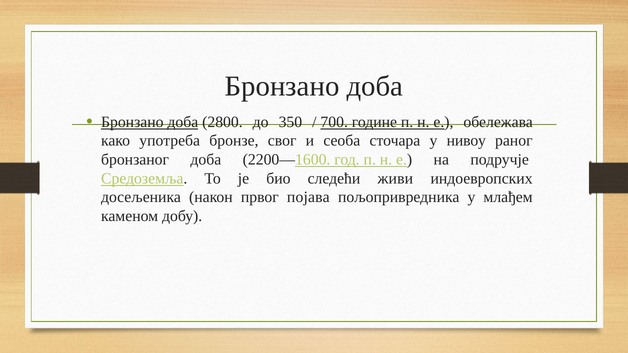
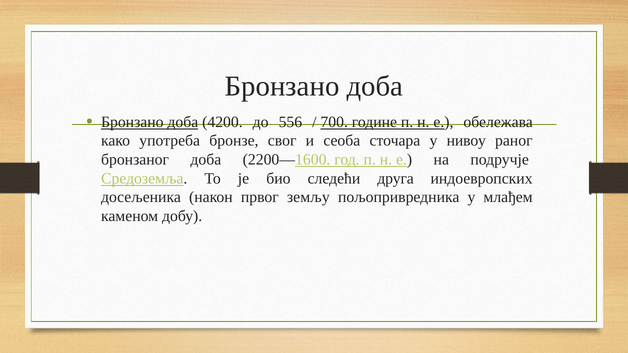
2800: 2800 -> 4200
350: 350 -> 556
живи: живи -> друга
појава: појава -> земљу
